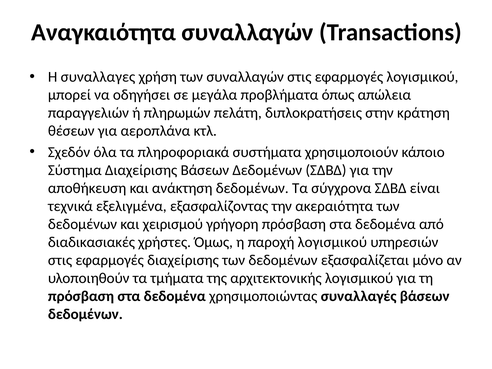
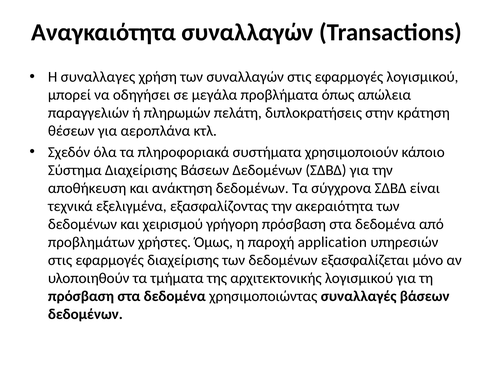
διαδικασιακές: διαδικασιακές -> προβλημάτων
παροχή λογισμικού: λογισμικού -> application
